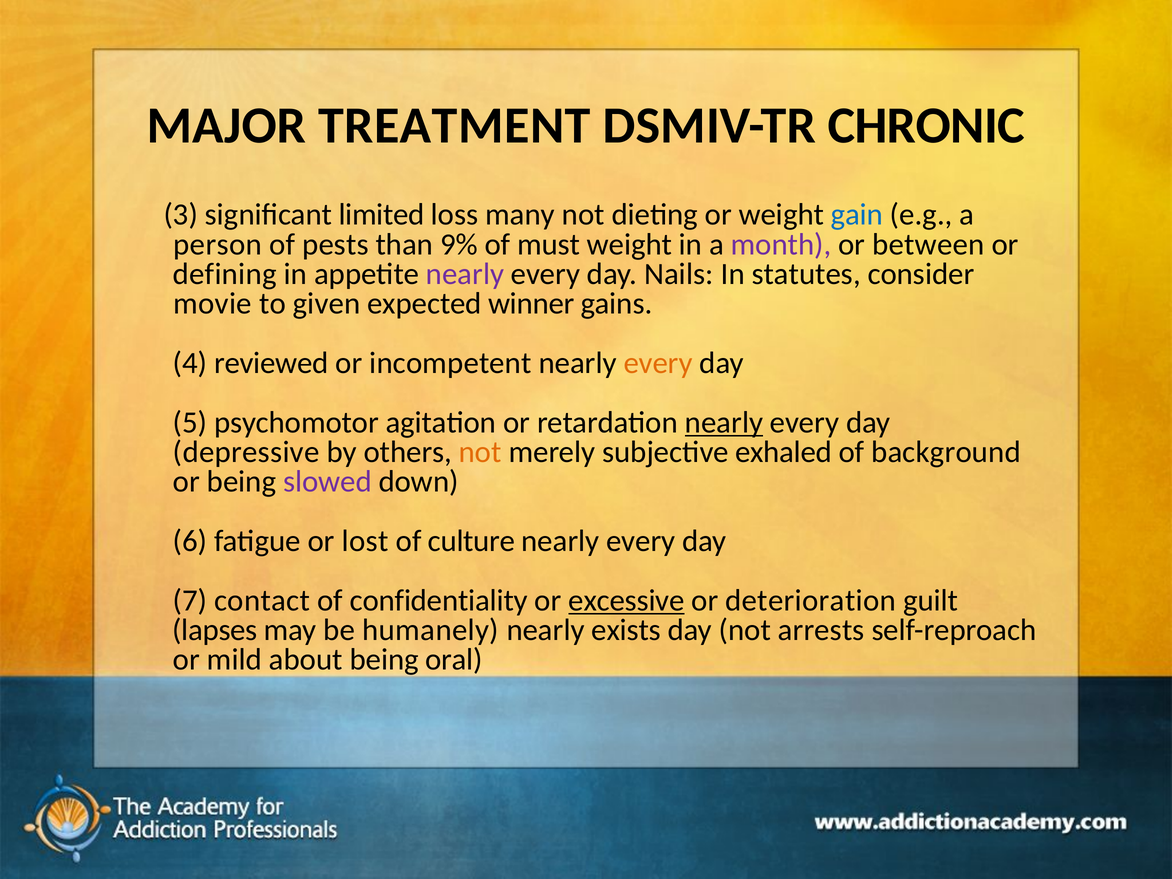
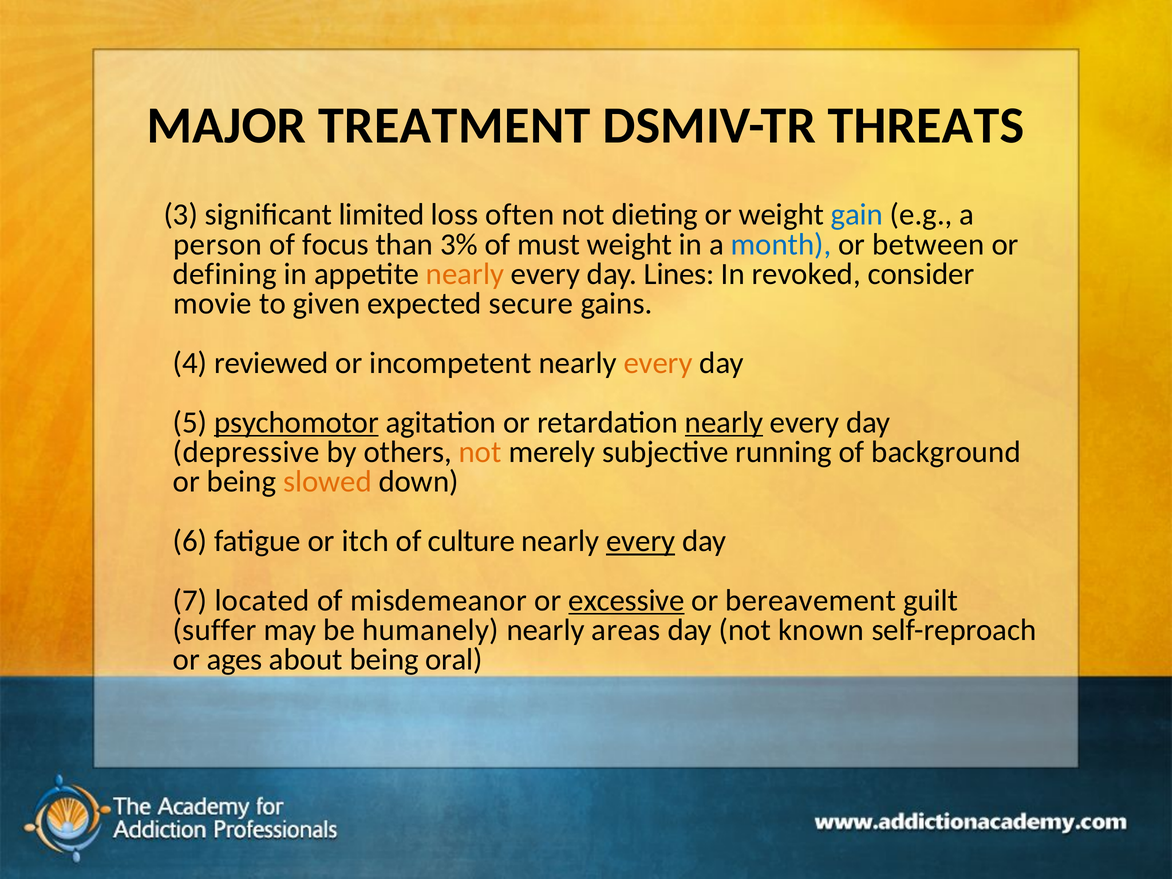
CHRONIC: CHRONIC -> THREATS
many: many -> often
pests: pests -> focus
9%: 9% -> 3%
month colour: purple -> blue
nearly at (465, 274) colour: purple -> orange
Nails: Nails -> Lines
statutes: statutes -> revoked
winner: winner -> secure
psychomotor underline: none -> present
exhaled: exhaled -> running
slowed colour: purple -> orange
lost: lost -> itch
every at (641, 541) underline: none -> present
contact: contact -> located
confidentiality: confidentiality -> misdemeanor
deterioration: deterioration -> bereavement
lapses: lapses -> suffer
exists: exists -> areas
arrests: arrests -> known
mild: mild -> ages
